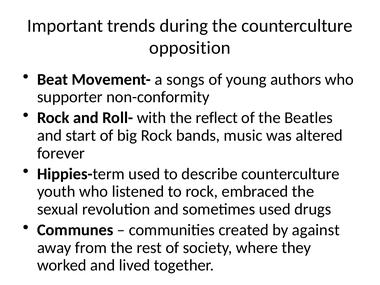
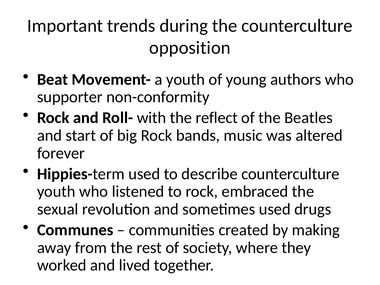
a songs: songs -> youth
against: against -> making
